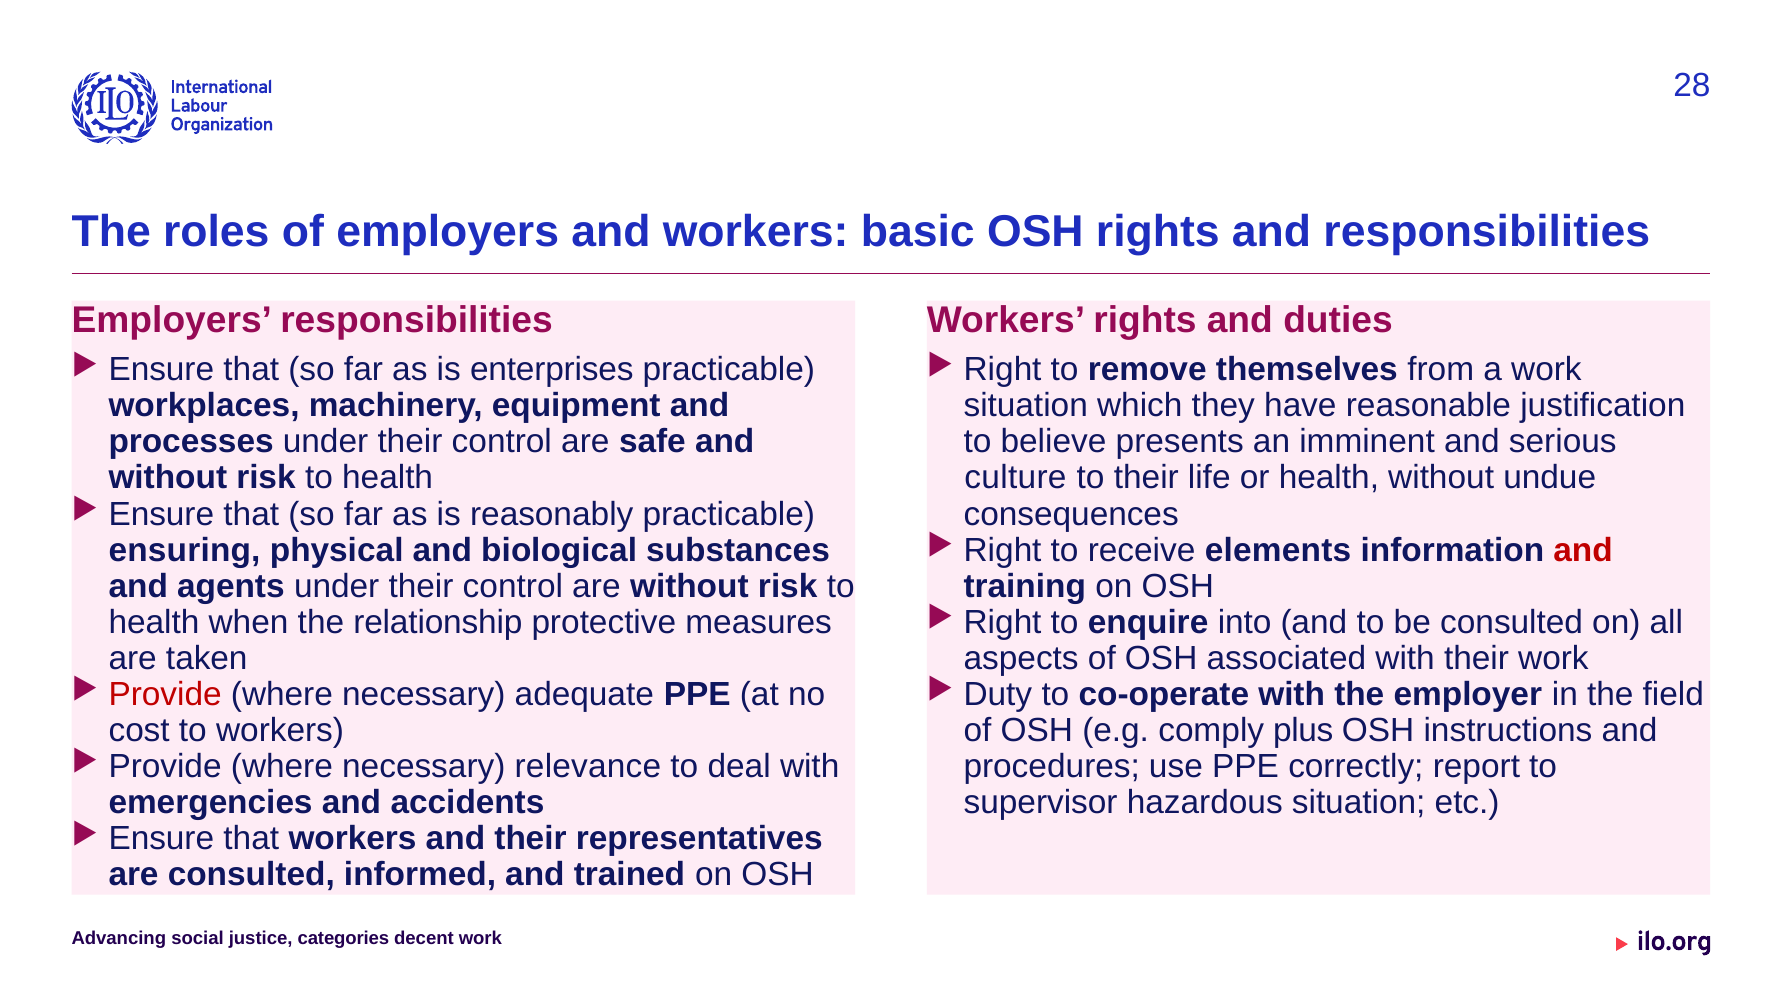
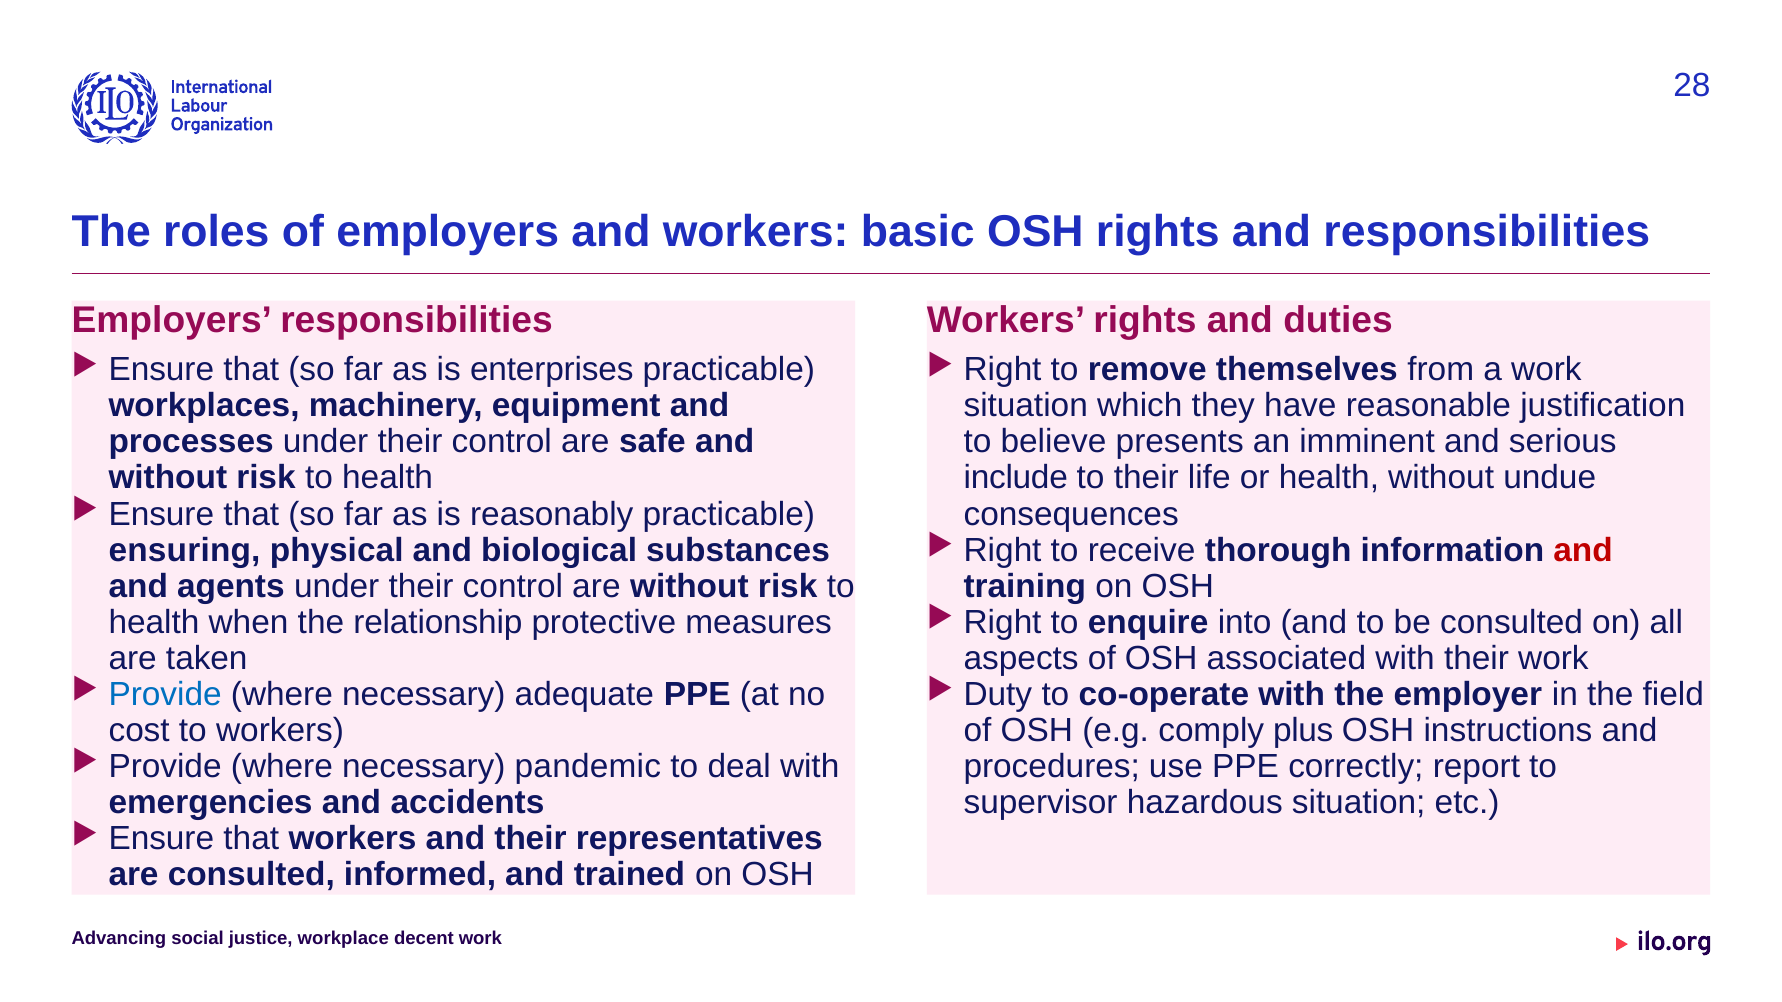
culture: culture -> include
elements: elements -> thorough
Provide at (165, 695) colour: red -> blue
relevance: relevance -> pandemic
categories: categories -> workplace
